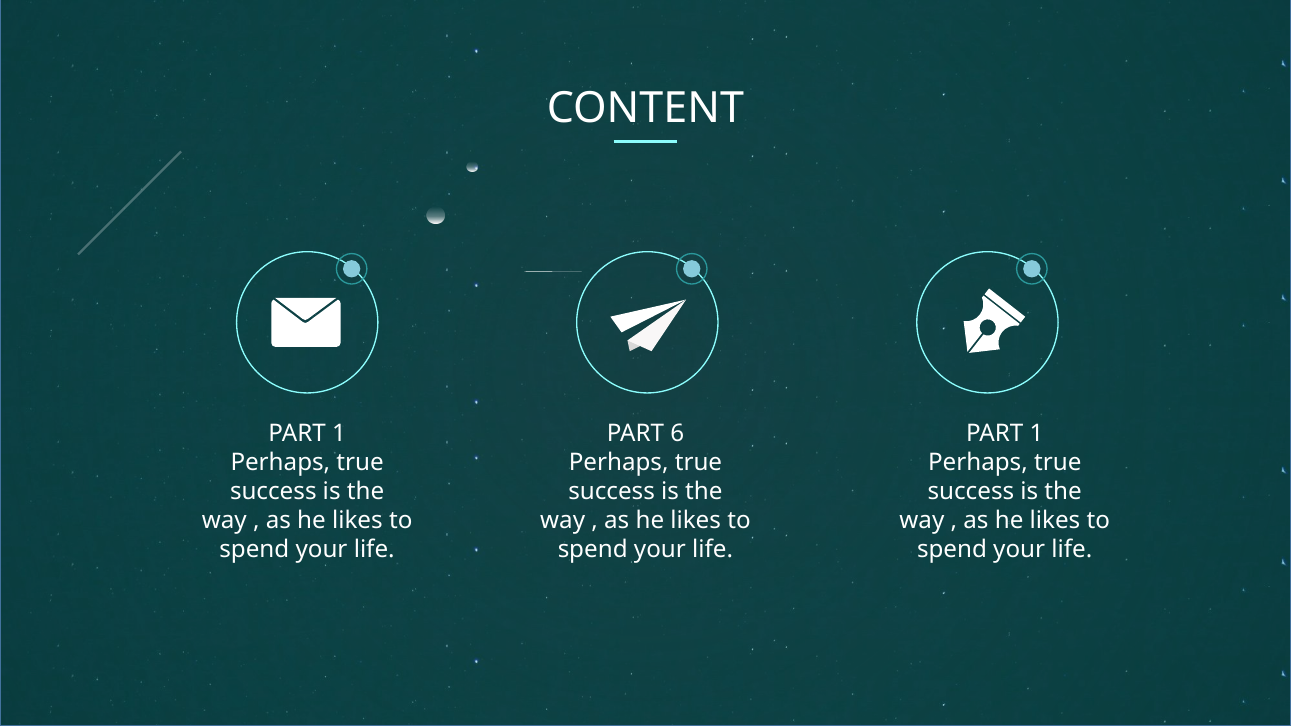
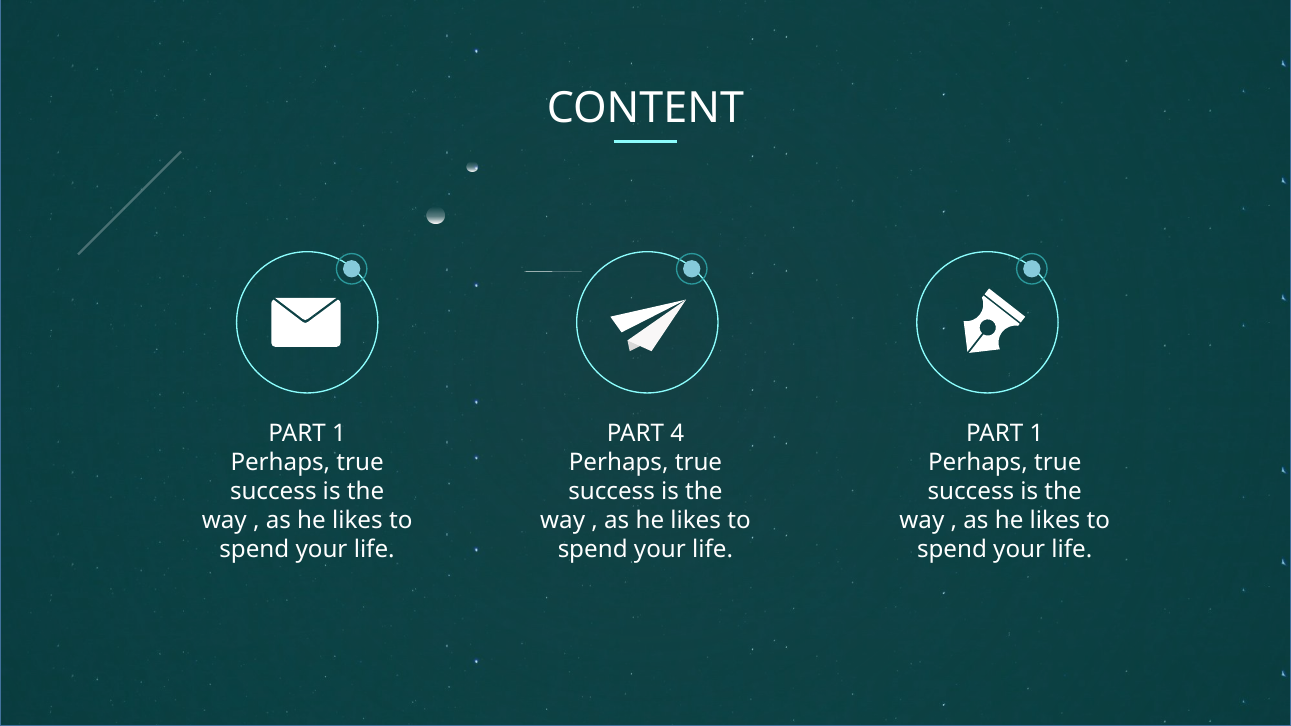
6: 6 -> 4
